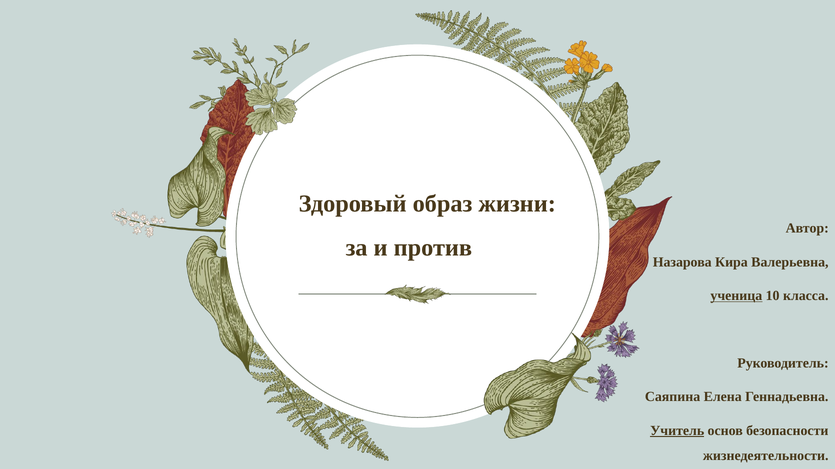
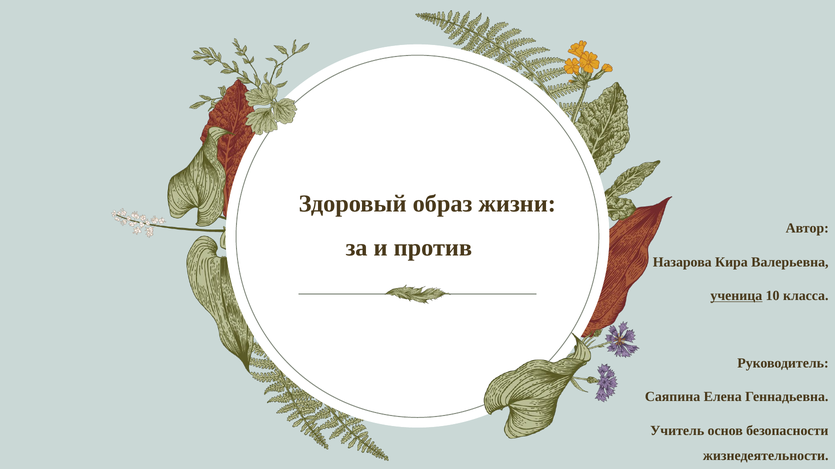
Учитель underline: present -> none
